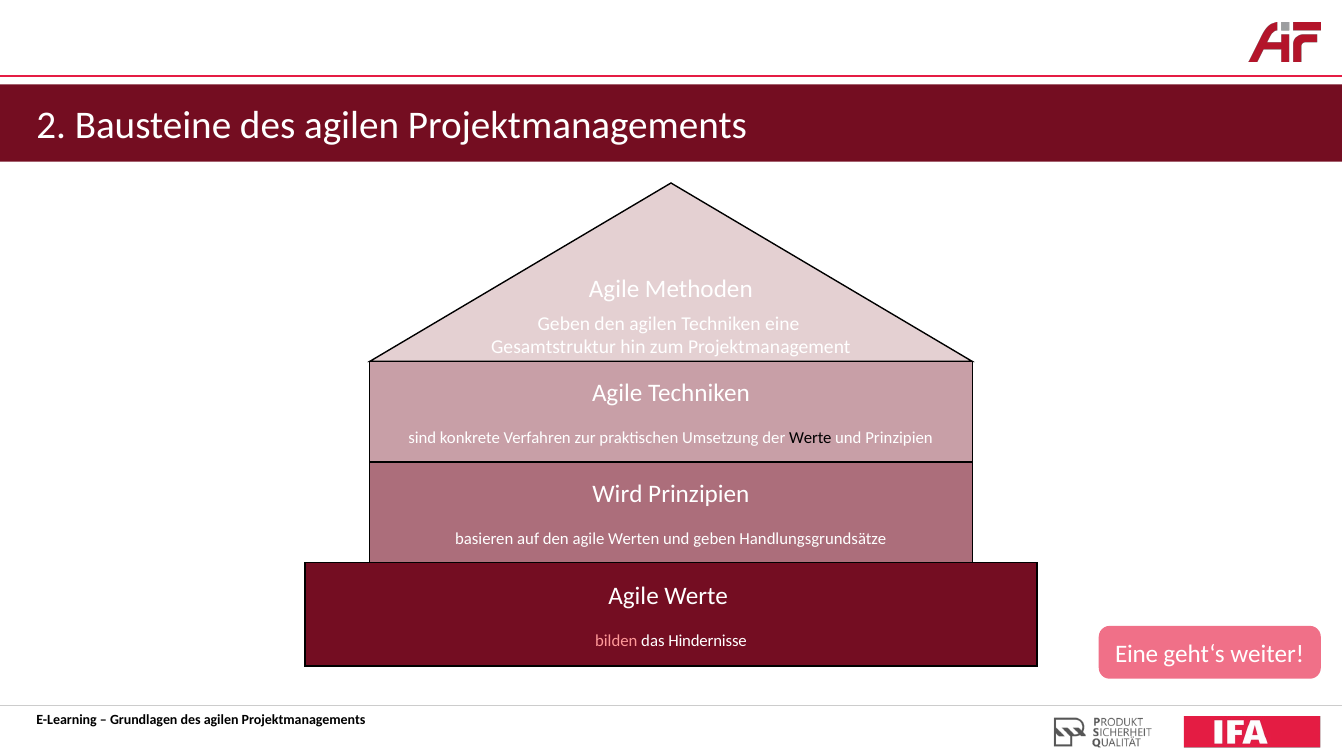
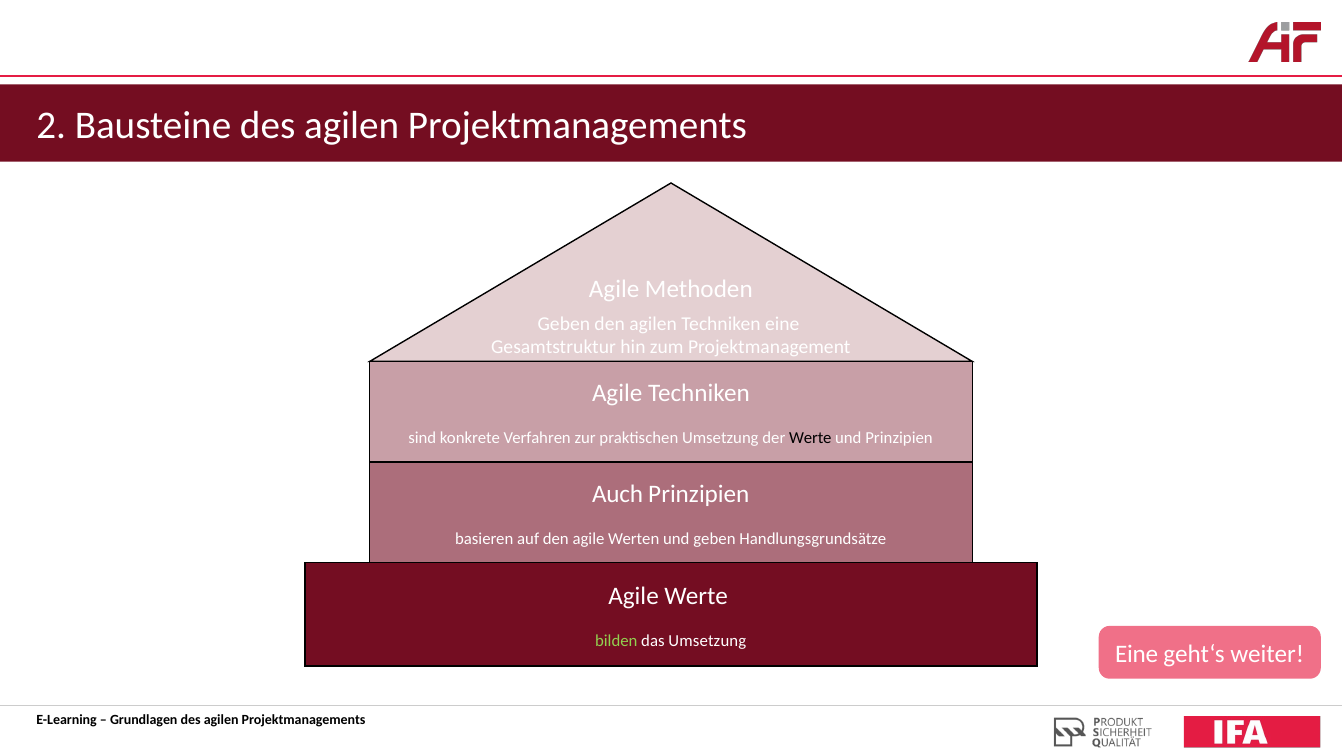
Wird: Wird -> Auch
bilden colour: pink -> light green
das Hindernisse: Hindernisse -> Umsetzung
